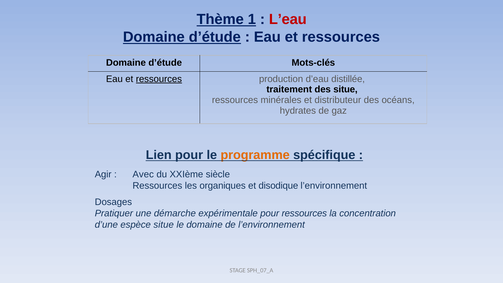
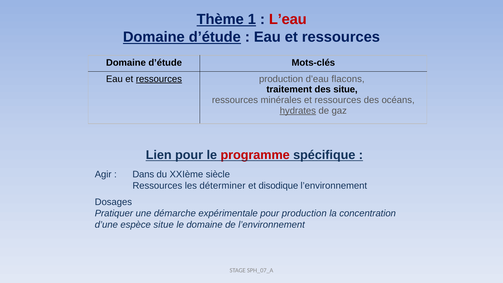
distillée: distillée -> flacons
minérales et distributeur: distributeur -> ressources
hydrates underline: none -> present
programme colour: orange -> red
Avec: Avec -> Dans
organiques: organiques -> déterminer
pour ressources: ressources -> production
